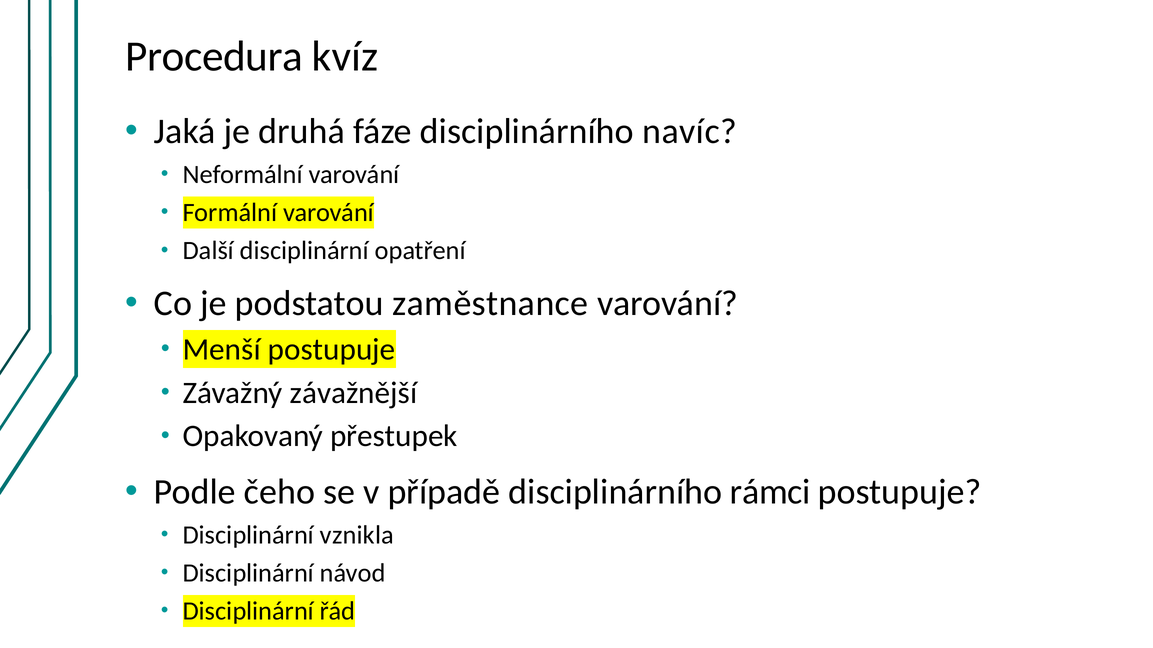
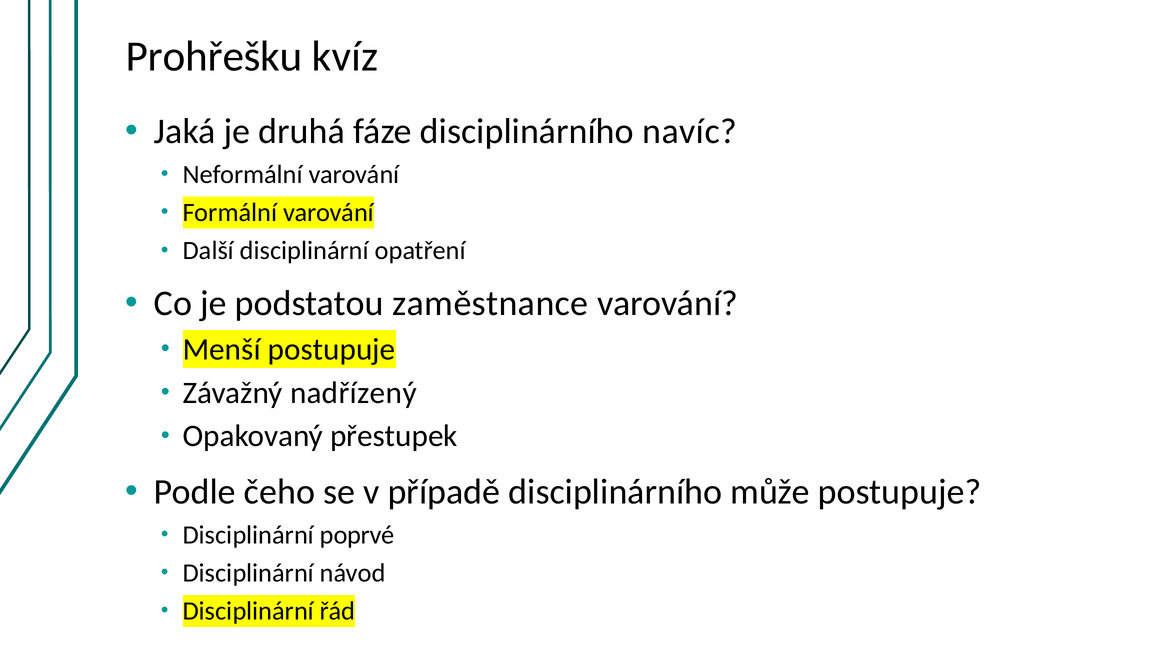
Procedura: Procedura -> Prohřešku
závažnější: závažnější -> nadřízený
rámci: rámci -> může
vznikla: vznikla -> poprvé
